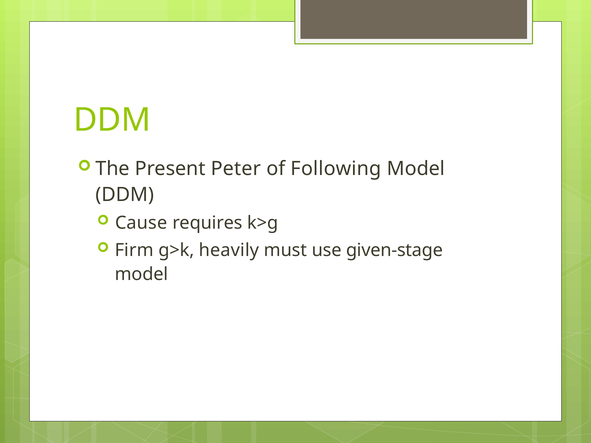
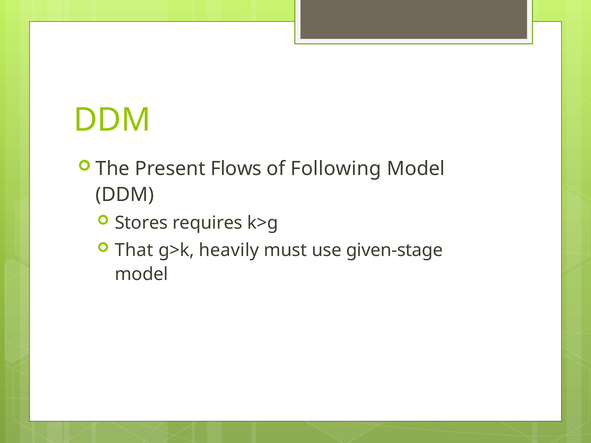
Peter: Peter -> Flows
Cause: Cause -> Stores
Firm: Firm -> That
